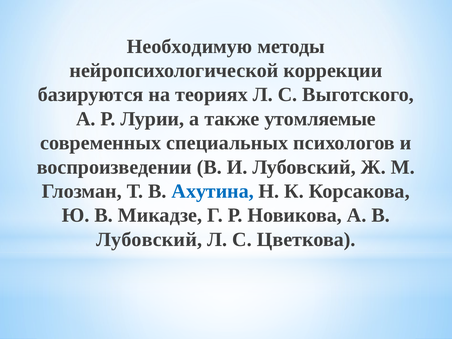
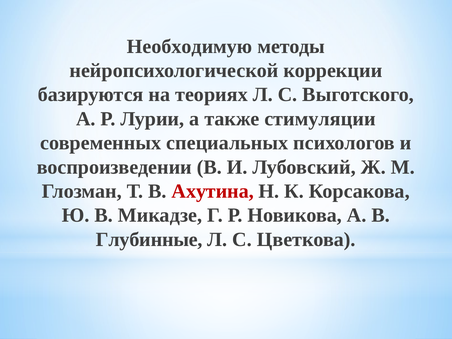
утомляемые: утомляемые -> стимуляции
Ахутина colour: blue -> red
Лубовский at (149, 239): Лубовский -> Глубинные
